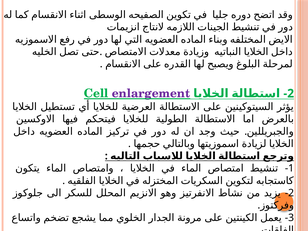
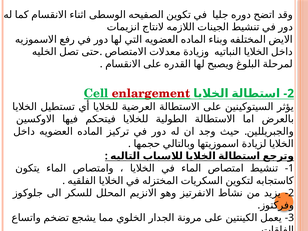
enlargement colour: purple -> red
